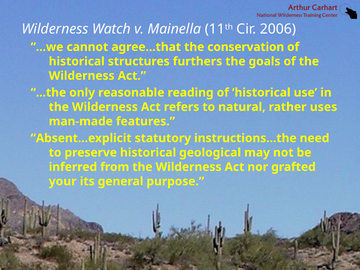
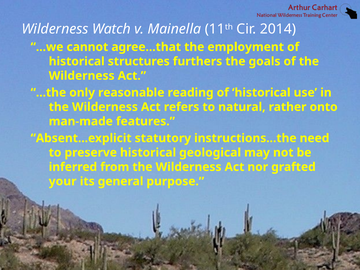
2006: 2006 -> 2014
conservation: conservation -> employment
uses: uses -> onto
